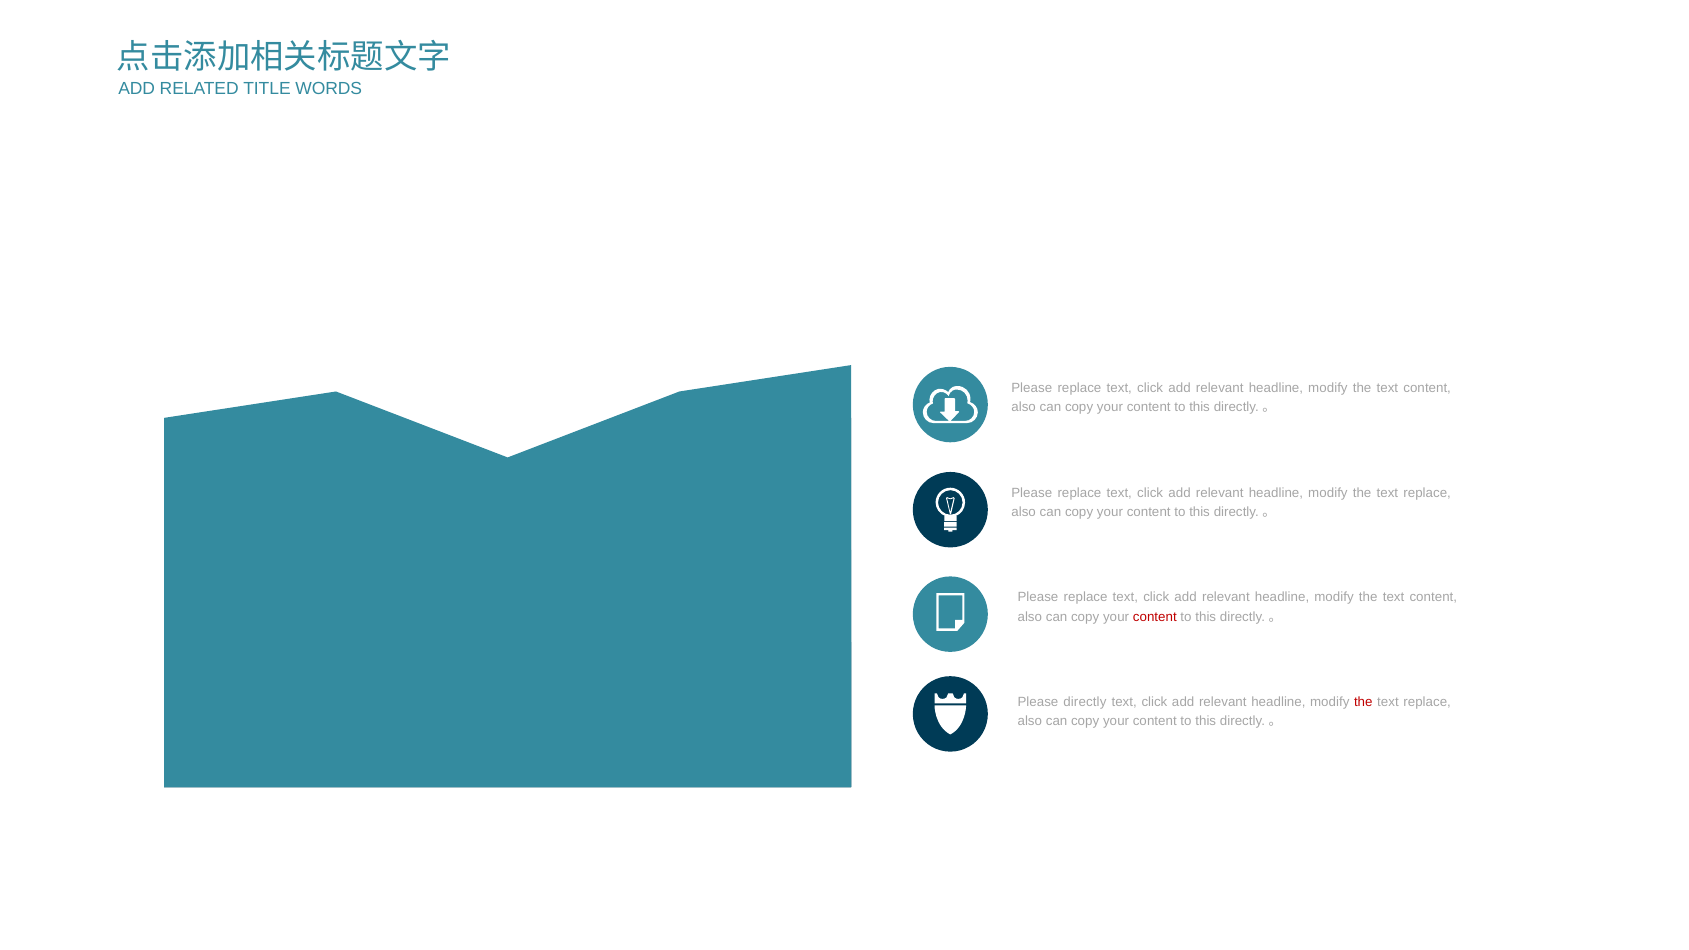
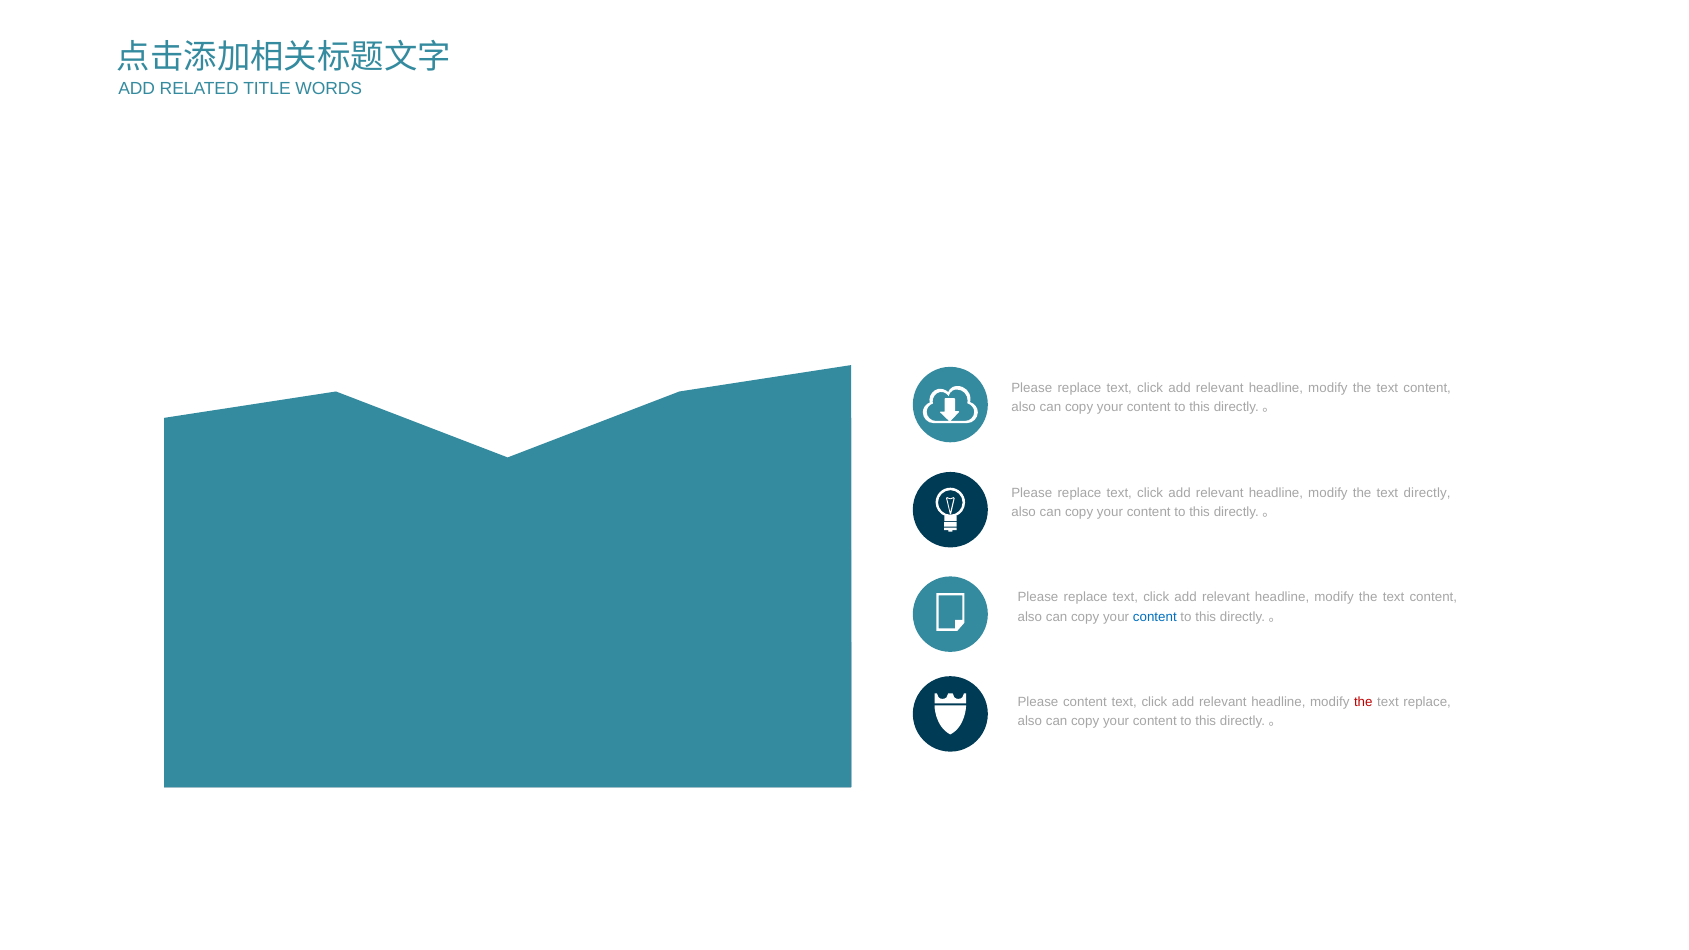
replace at (1427, 493): replace -> directly
content at (1155, 617) colour: red -> blue
Please directly: directly -> content
